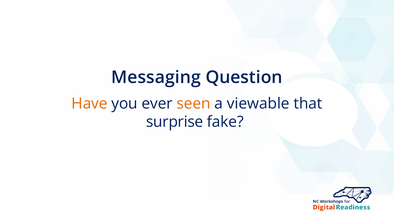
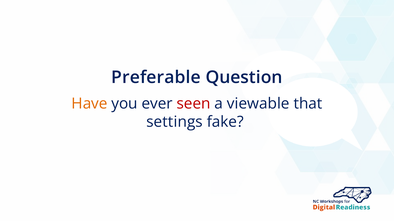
Messaging: Messaging -> Preferable
seen colour: orange -> red
surprise: surprise -> settings
